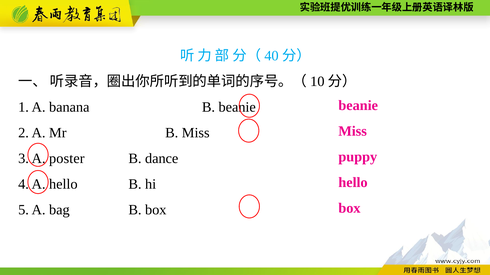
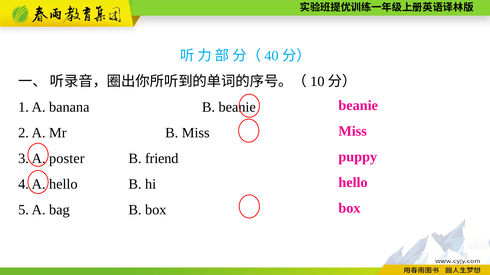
dance: dance -> friend
